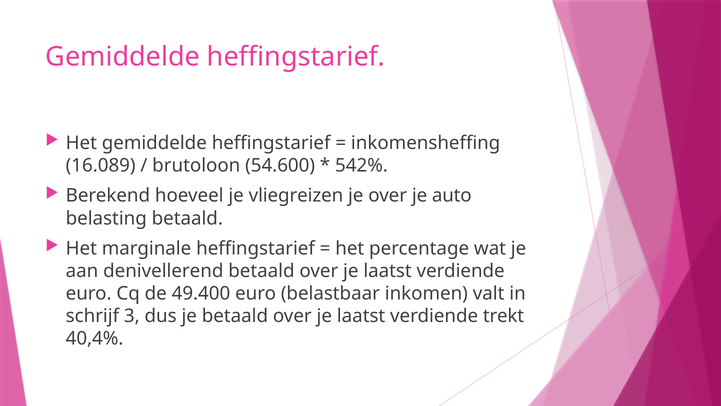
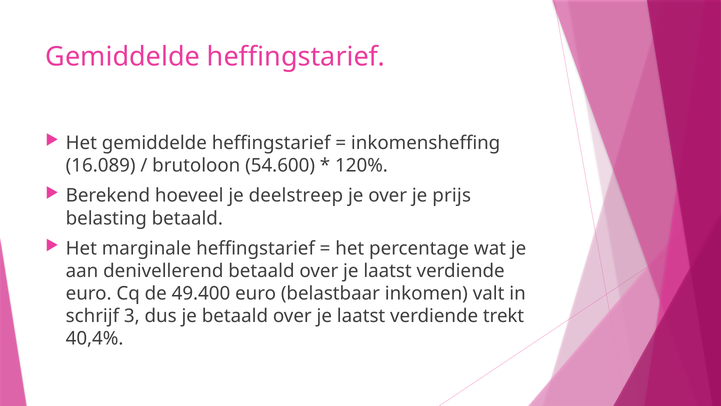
542%: 542% -> 120%
vliegreizen: vliegreizen -> deelstreep
auto: auto -> prijs
